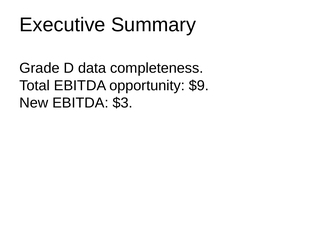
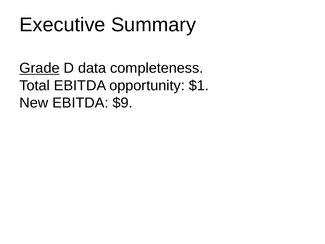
Grade underline: none -> present
$9: $9 -> $1
$3: $3 -> $9
